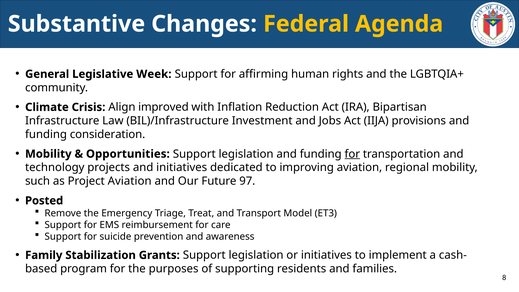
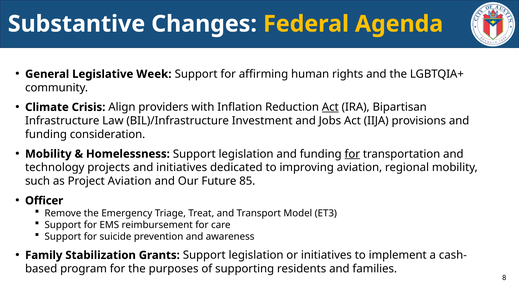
improved: improved -> providers
Act at (330, 107) underline: none -> present
Opportunities: Opportunities -> Homelessness
97: 97 -> 85
Posted: Posted -> Officer
